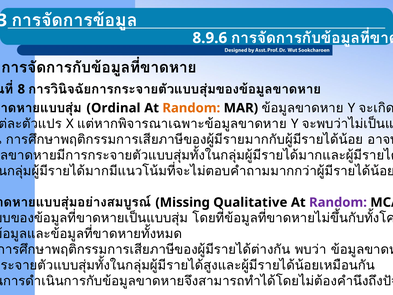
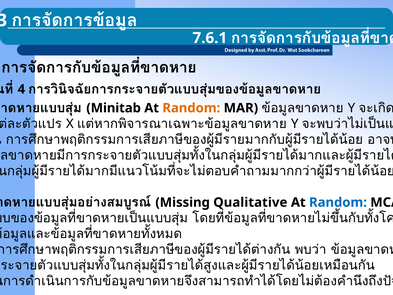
8.9.6: 8.9.6 -> 7.6.1
8: 8 -> 4
Ordinal: Ordinal -> Minitab
Random at (338, 202) colour: purple -> blue
